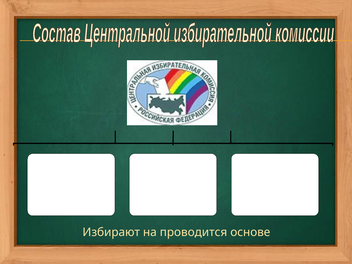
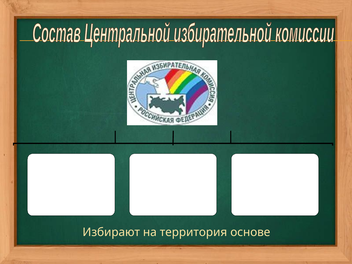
проводится: проводится -> территория
